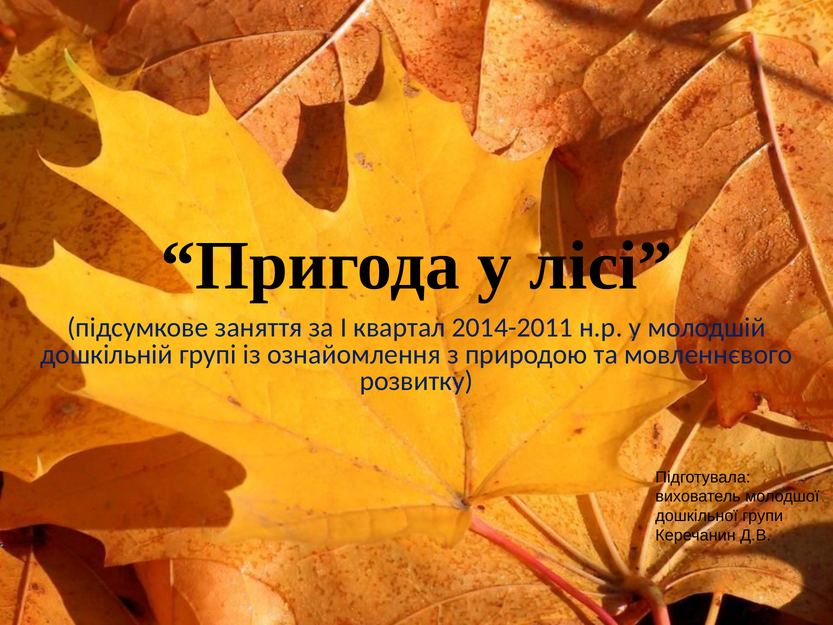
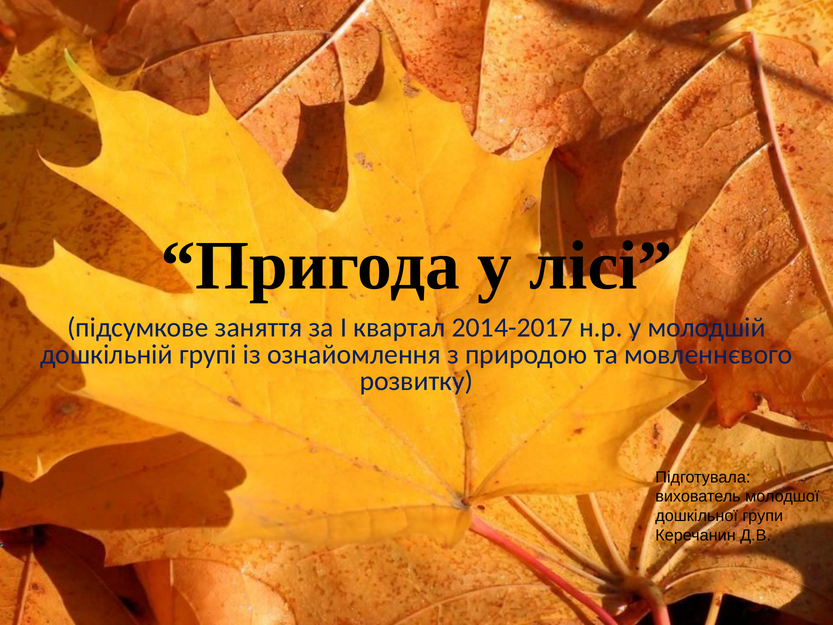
2014-2011: 2014-2011 -> 2014-2017
